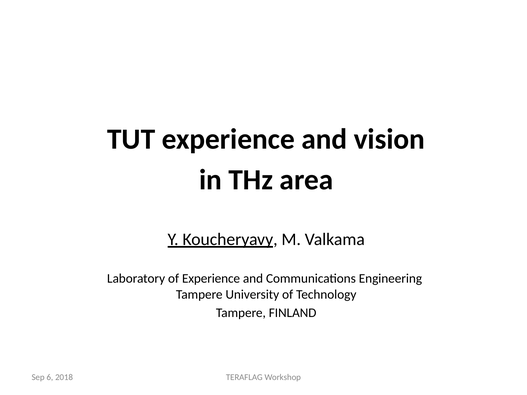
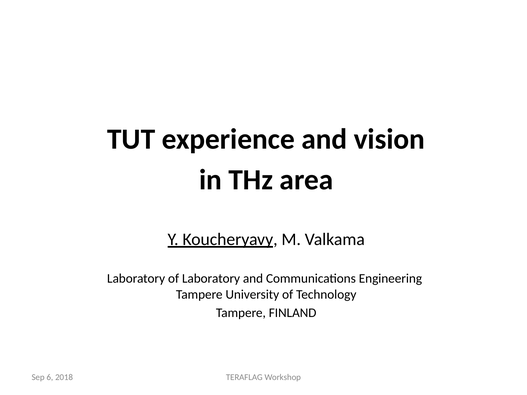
of Experience: Experience -> Laboratory
